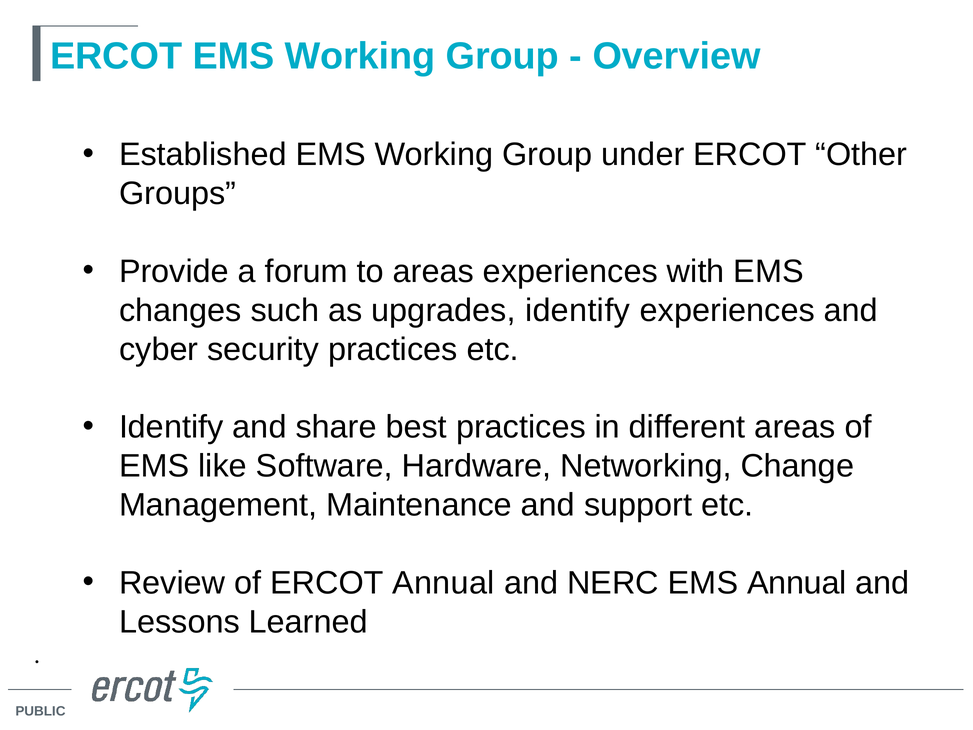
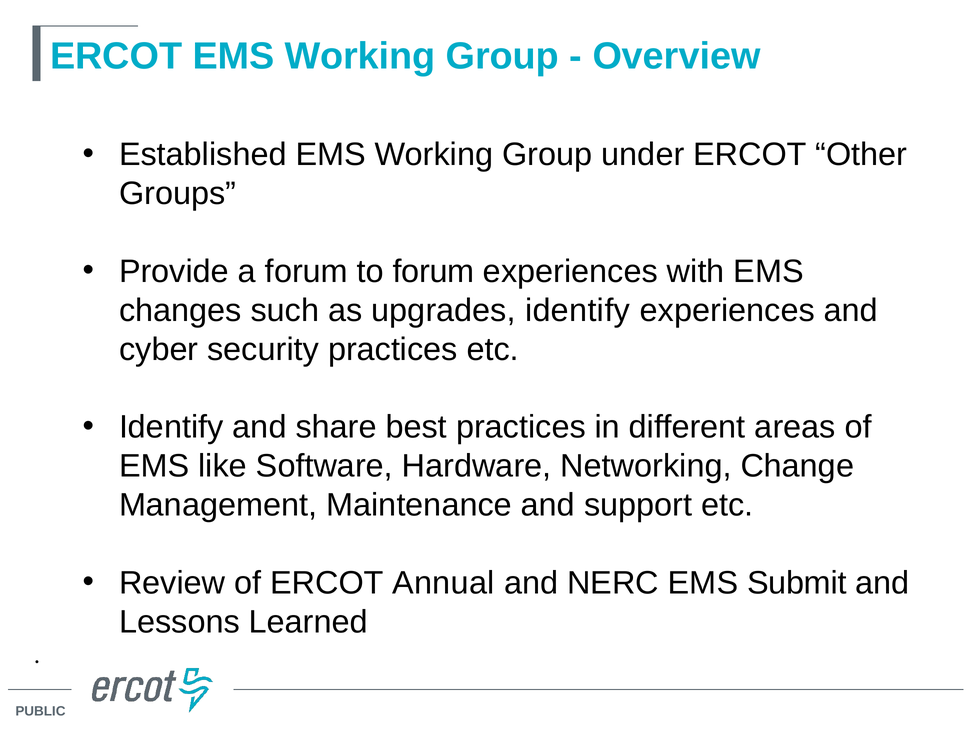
to areas: areas -> forum
EMS Annual: Annual -> Submit
